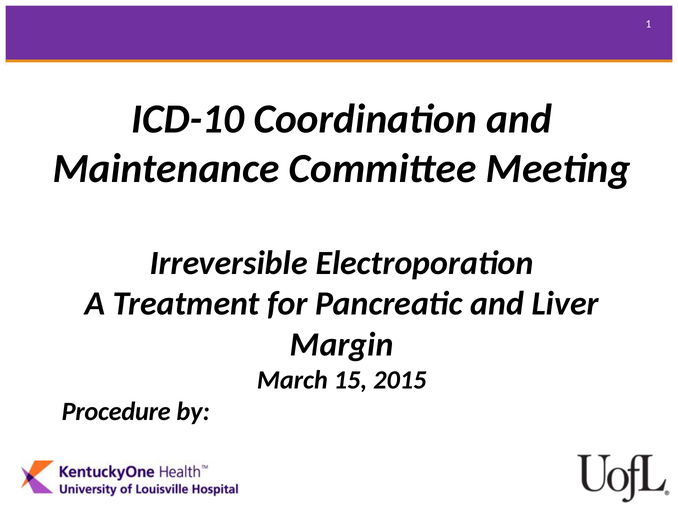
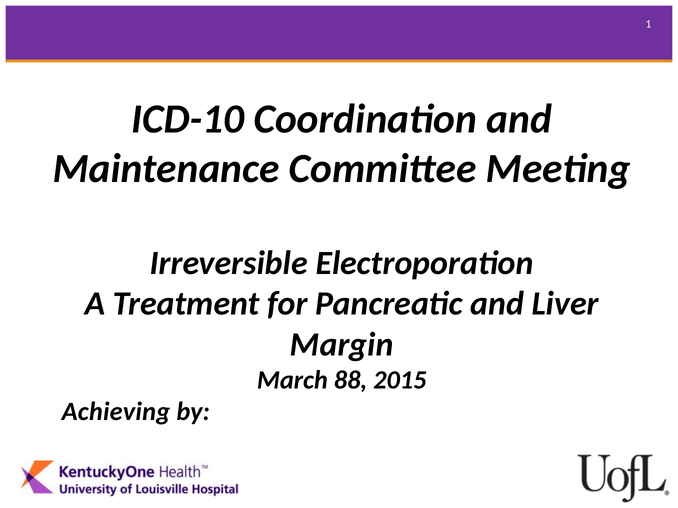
15: 15 -> 88
Procedure: Procedure -> Achieving
